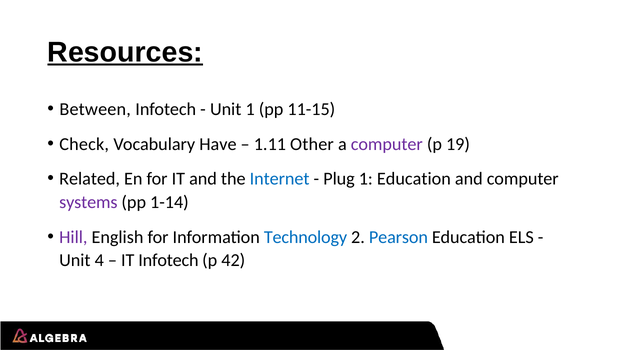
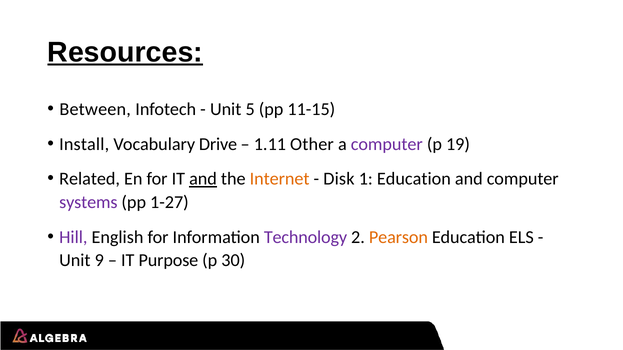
Unit 1: 1 -> 5
Check: Check -> Install
Have: Have -> Drive
and at (203, 179) underline: none -> present
Internet colour: blue -> orange
Plug: Plug -> Disk
1-14: 1-14 -> 1-27
Technology colour: blue -> purple
Pearson colour: blue -> orange
4: 4 -> 9
IT Infotech: Infotech -> Purpose
42: 42 -> 30
